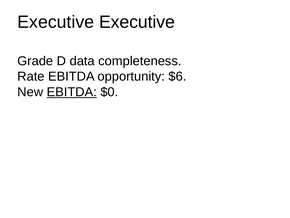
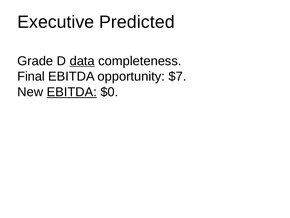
Executive Executive: Executive -> Predicted
data underline: none -> present
Rate: Rate -> Final
$6: $6 -> $7
